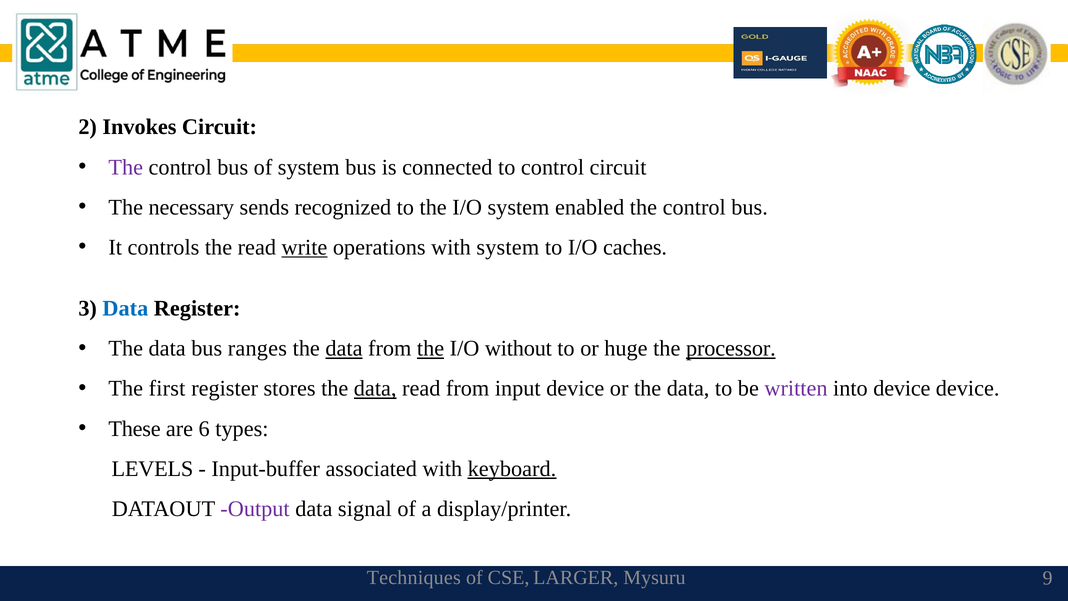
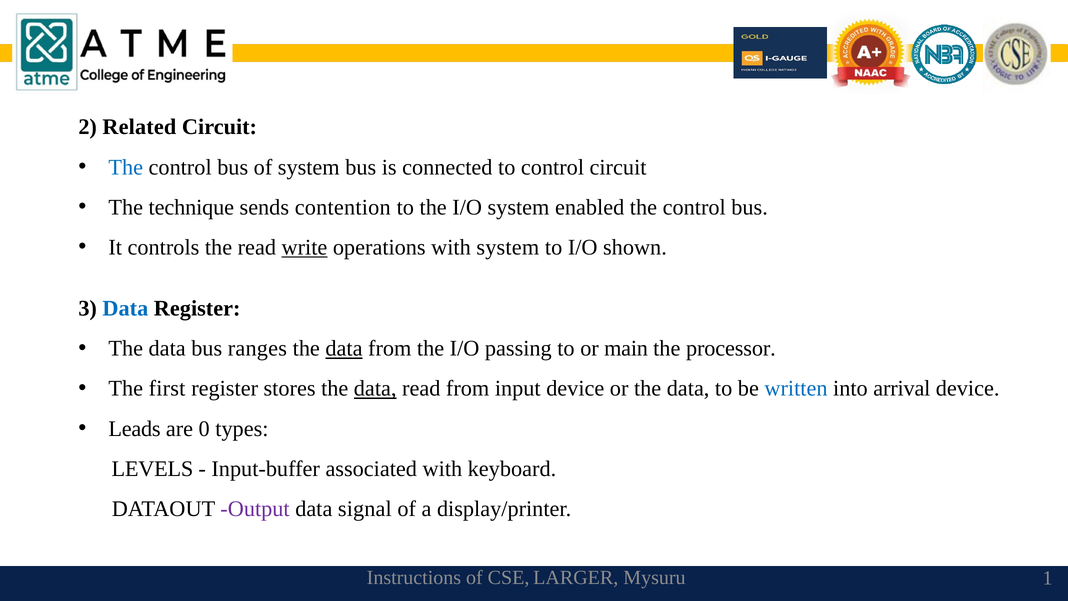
Invokes: Invokes -> Related
The at (126, 167) colour: purple -> blue
necessary: necessary -> technique
recognized: recognized -> contention
caches: caches -> shown
the at (431, 348) underline: present -> none
without: without -> passing
huge: huge -> main
processor underline: present -> none
written colour: purple -> blue
into device: device -> arrival
These: These -> Leads
6: 6 -> 0
keyboard underline: present -> none
Techniques: Techniques -> Instructions
9: 9 -> 1
